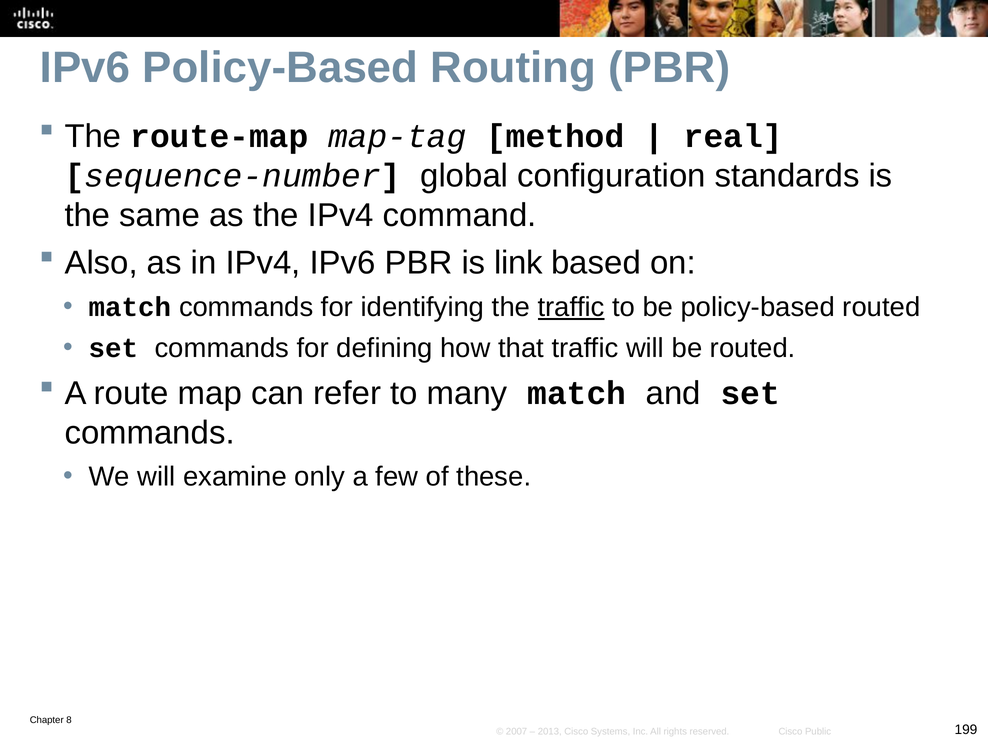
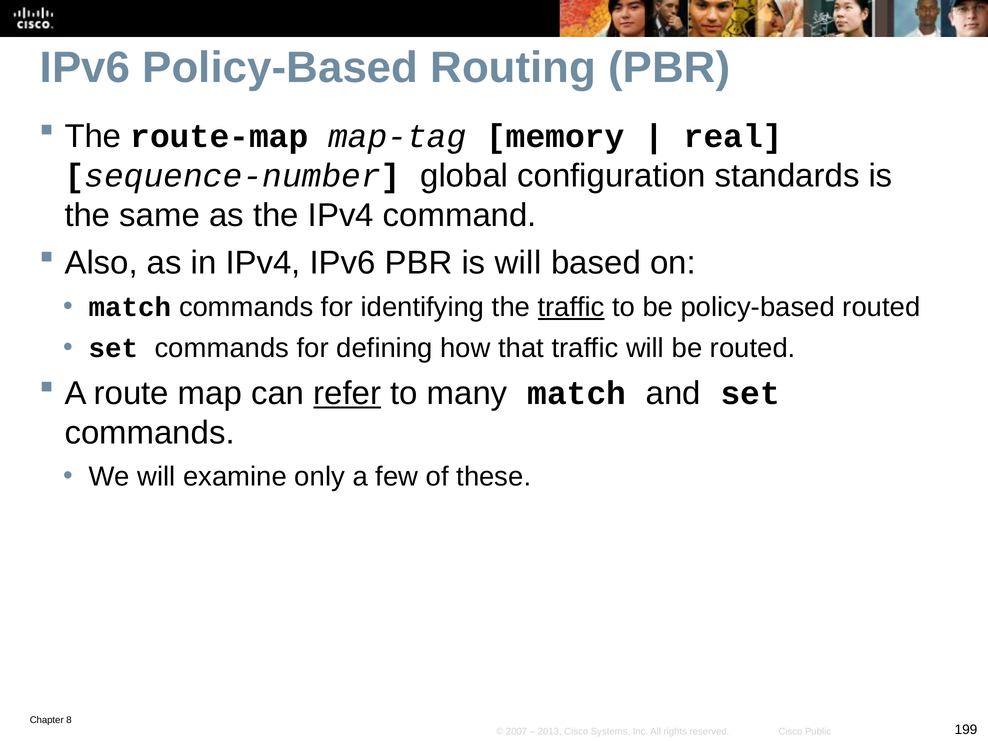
method: method -> memory
is link: link -> will
refer underline: none -> present
